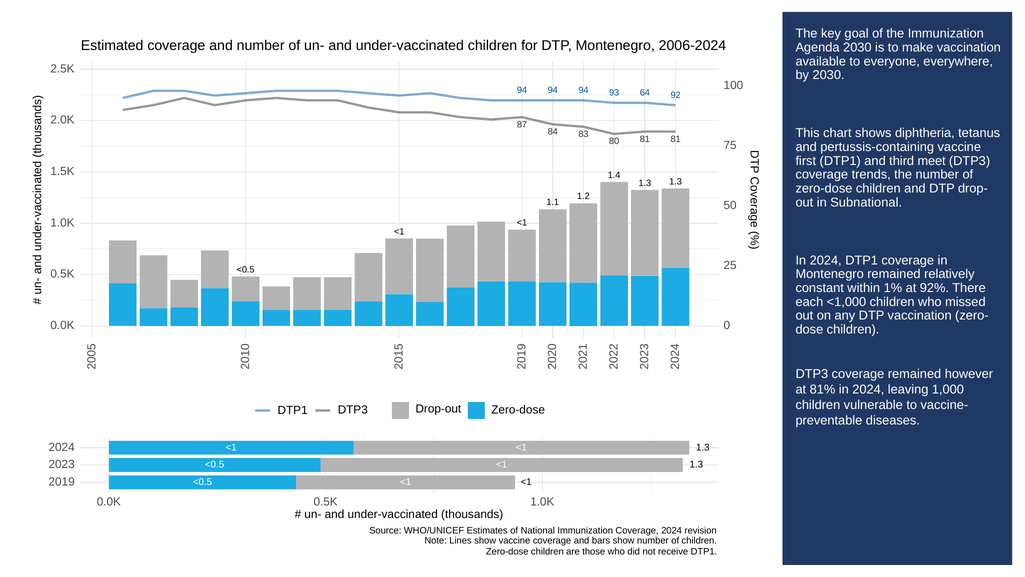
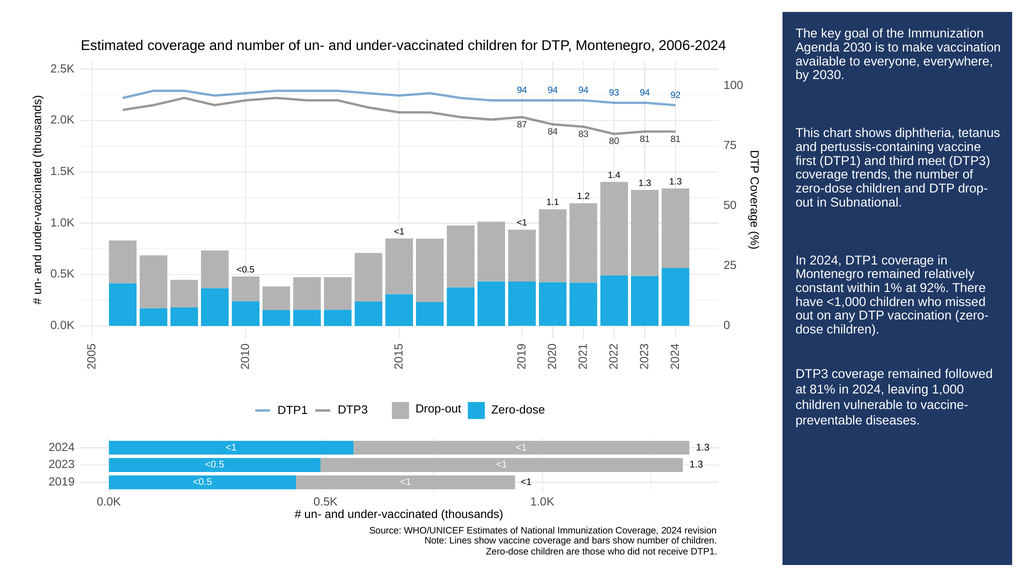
93 64: 64 -> 94
each: each -> have
however: however -> followed
